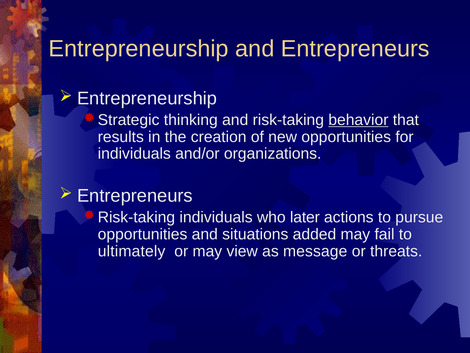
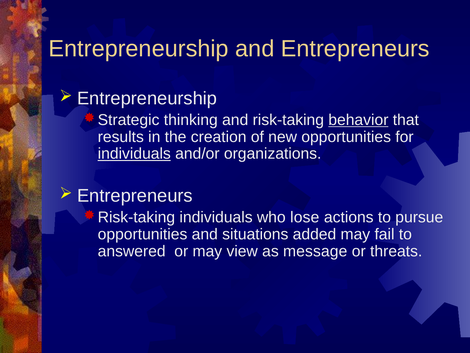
individuals at (134, 154) underline: none -> present
later: later -> lose
ultimately: ultimately -> answered
